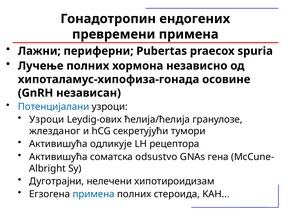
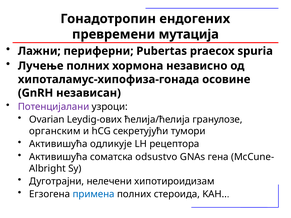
превремени примена: примена -> мутација
Потенцијалани colour: blue -> purple
Узроци at (47, 120): Узроци -> Ovarian
жлезданог: жлезданог -> органским
